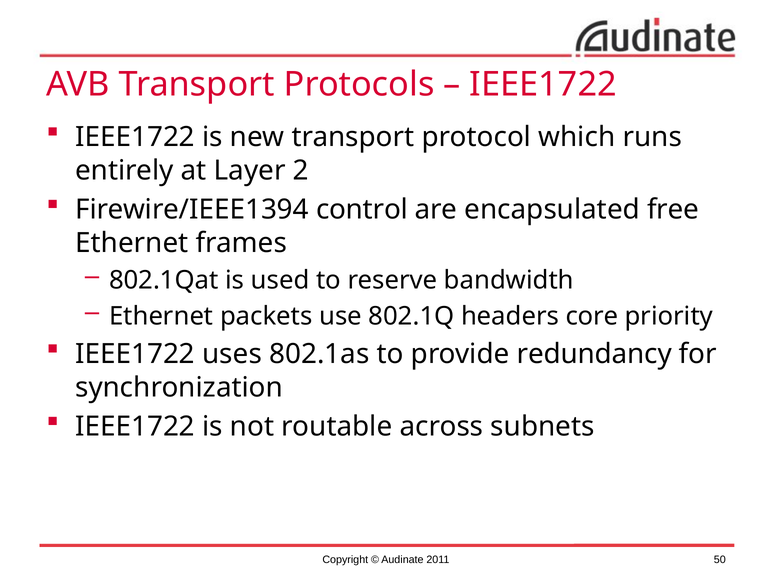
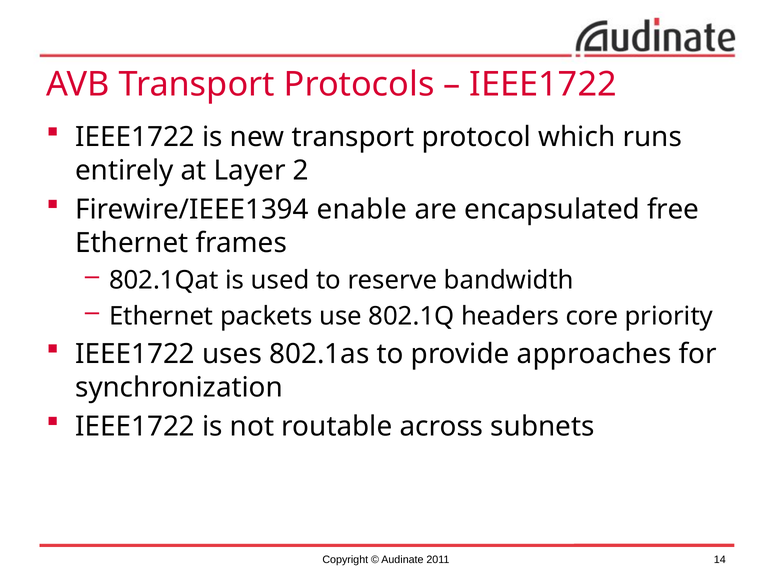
control: control -> enable
redundancy: redundancy -> approaches
50: 50 -> 14
